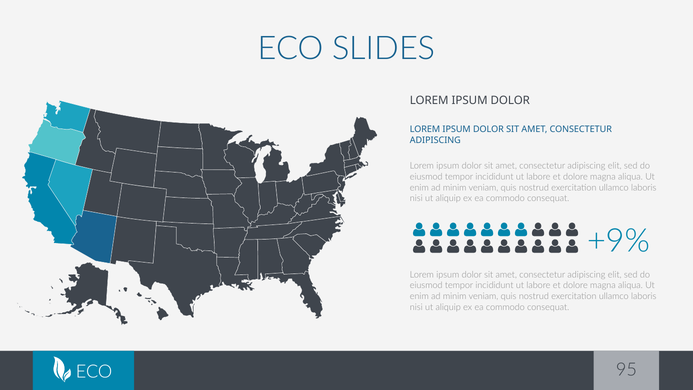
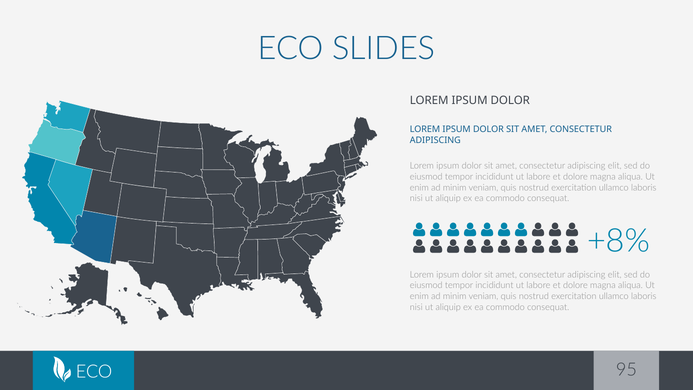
+9%: +9% -> +8%
